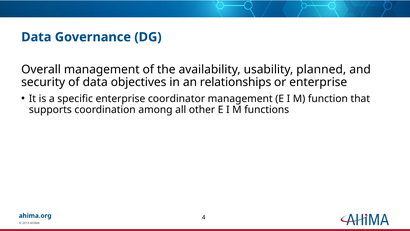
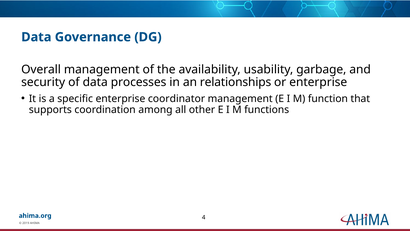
planned: planned -> garbage
objectives: objectives -> processes
